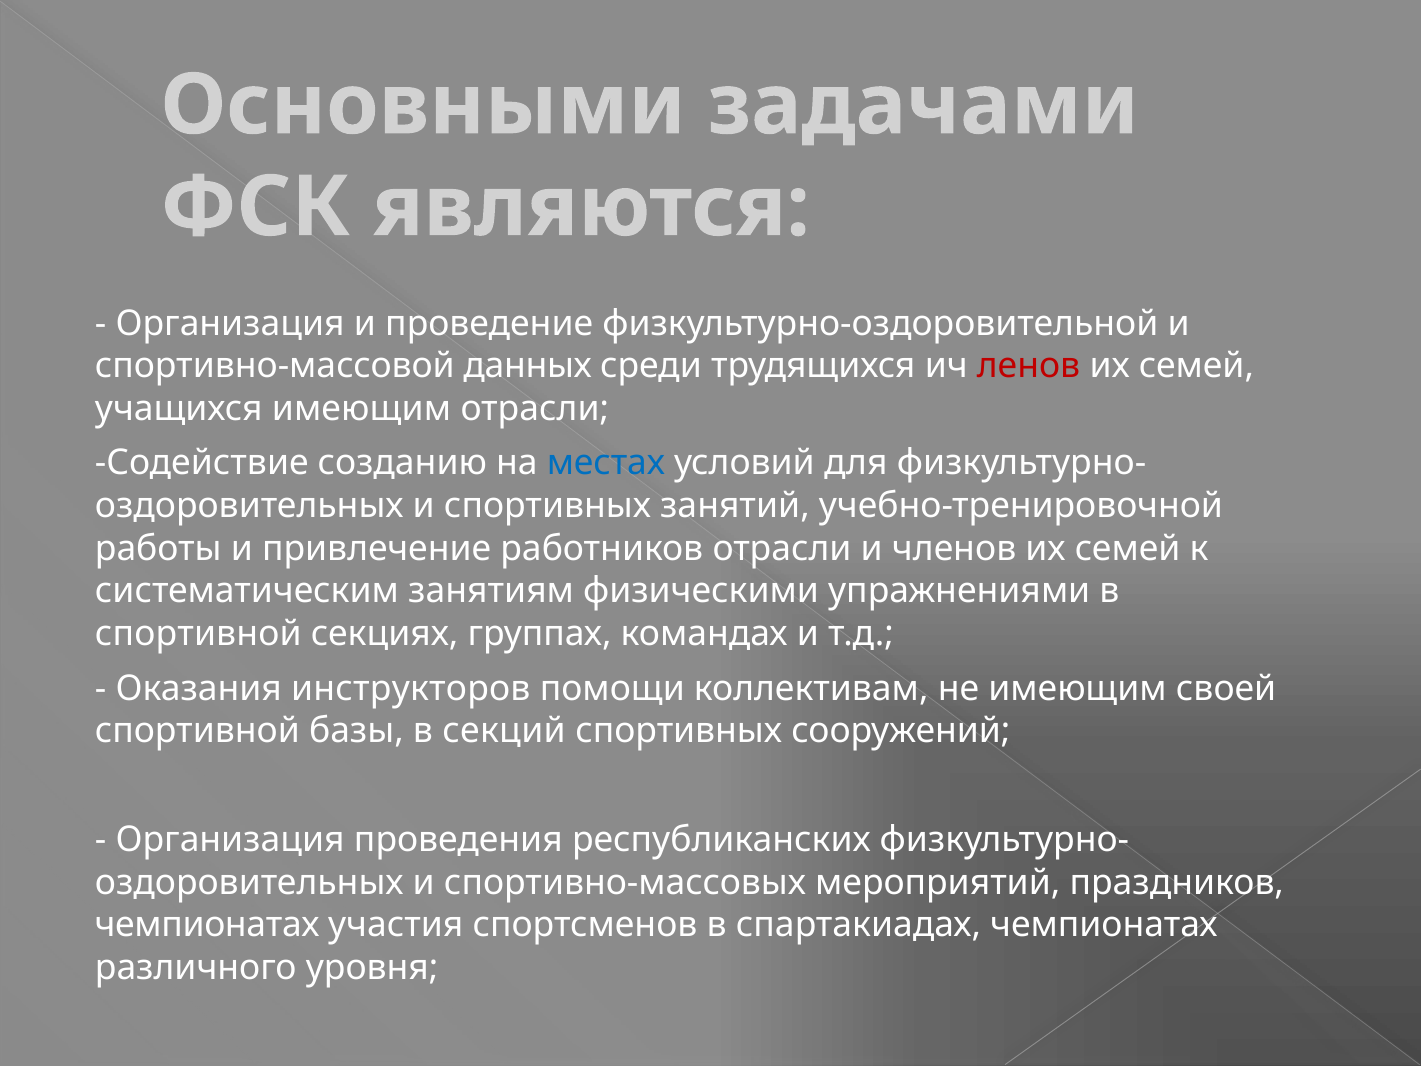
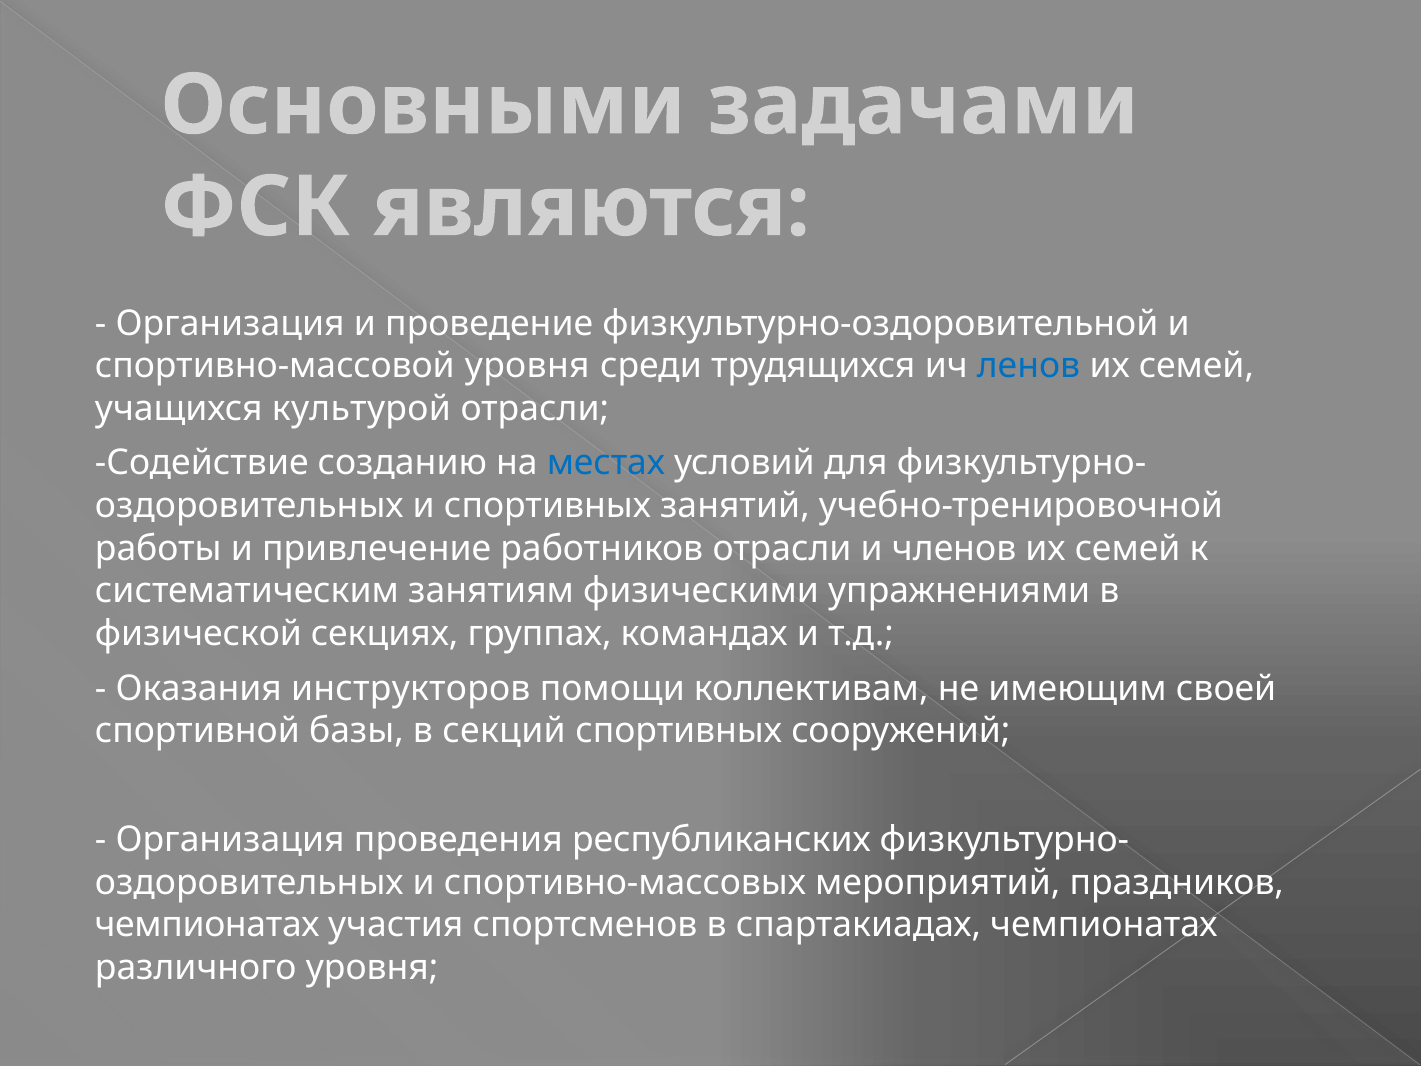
спортивно-массовой данных: данных -> уровня
ленов colour: red -> blue
учащихся имеющим: имеющим -> культурой
спортивной at (198, 634): спортивной -> физической
